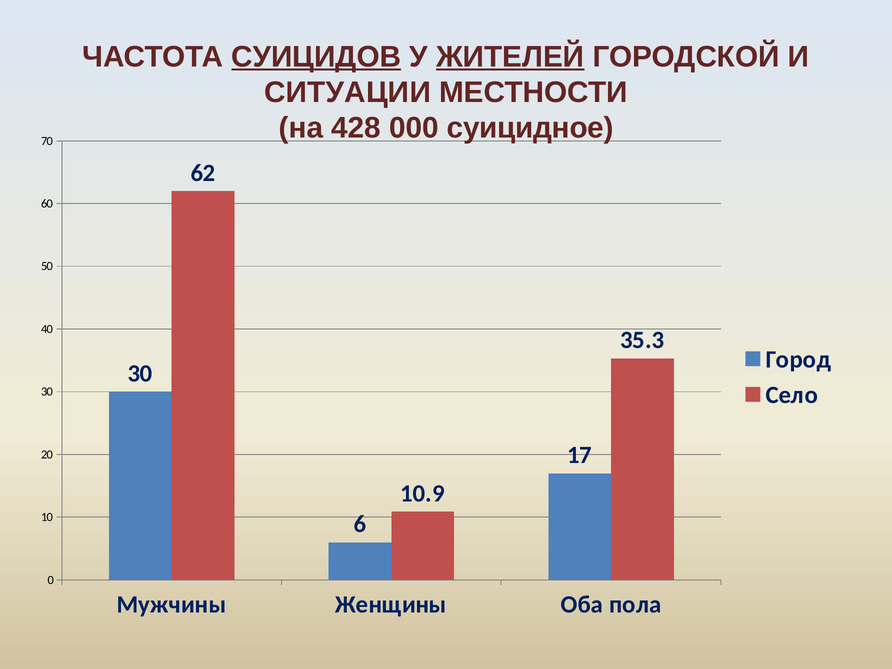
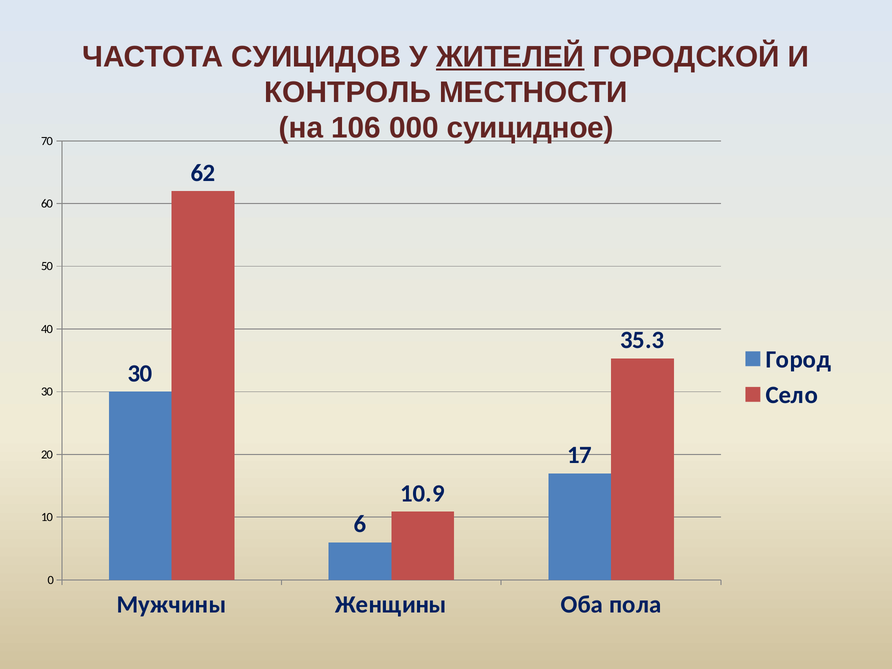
СУИЦИДОВ underline: present -> none
СИТУАЦИИ: СИТУАЦИИ -> КОНТРОЛЬ
428: 428 -> 106
